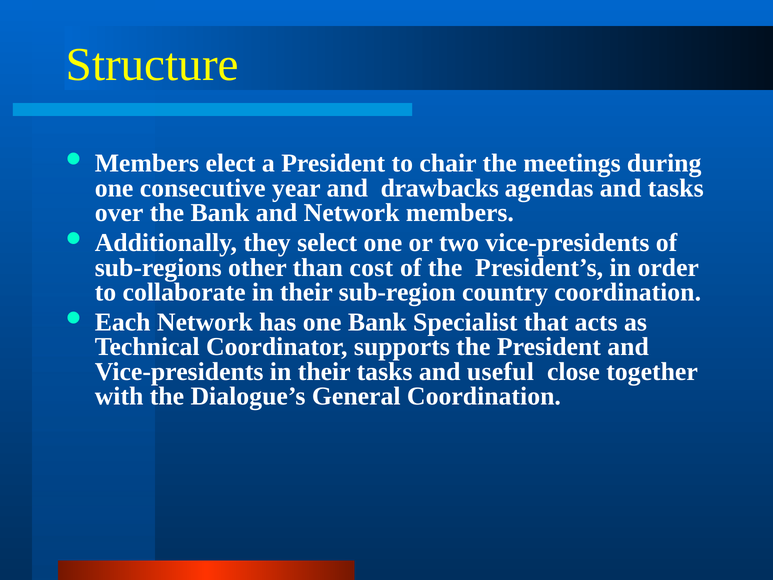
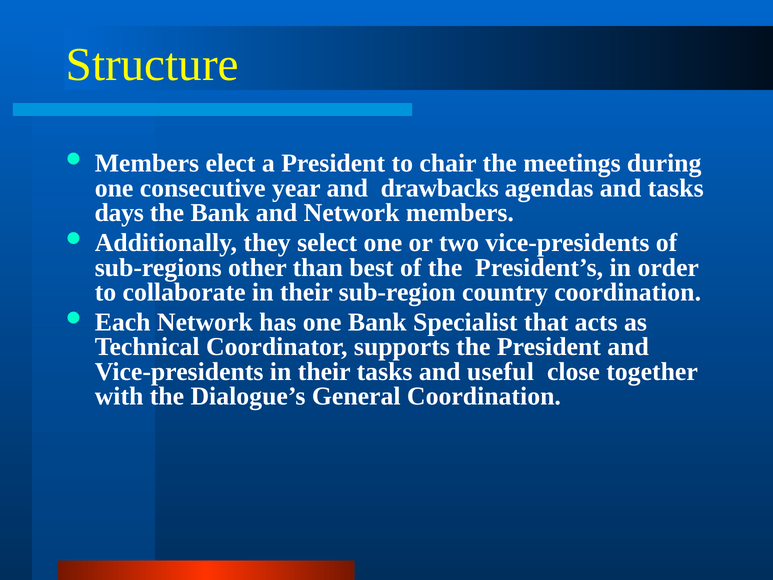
over: over -> days
cost: cost -> best
